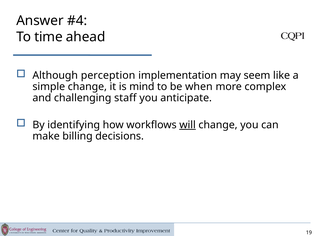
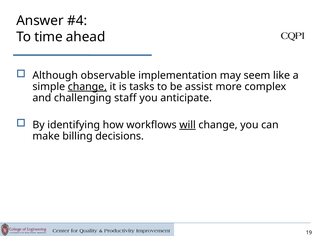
perception: perception -> observable
change at (87, 87) underline: none -> present
mind: mind -> tasks
when: when -> assist
